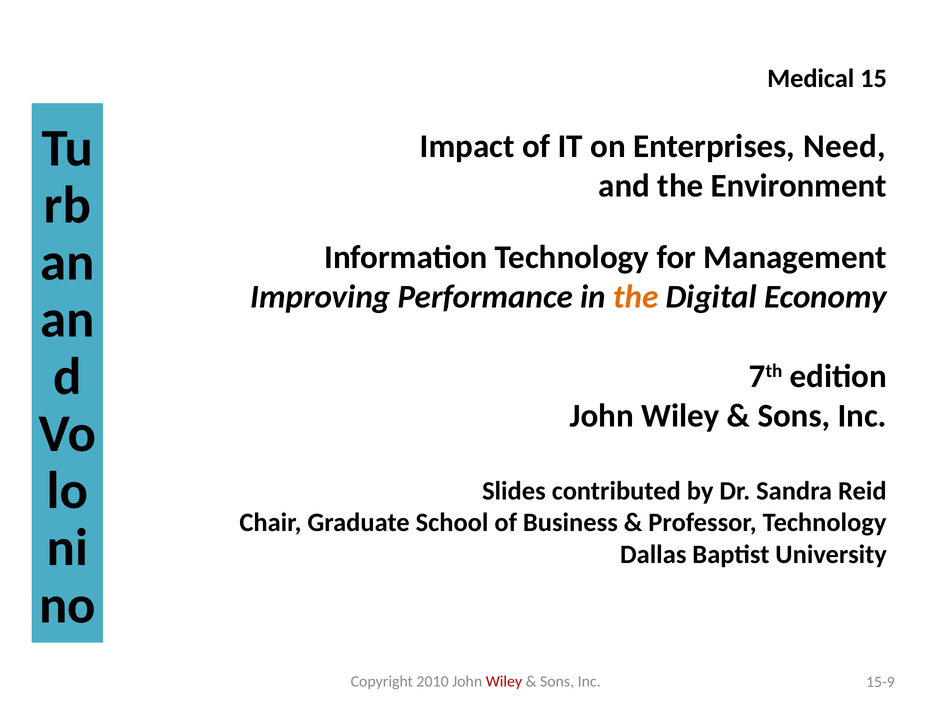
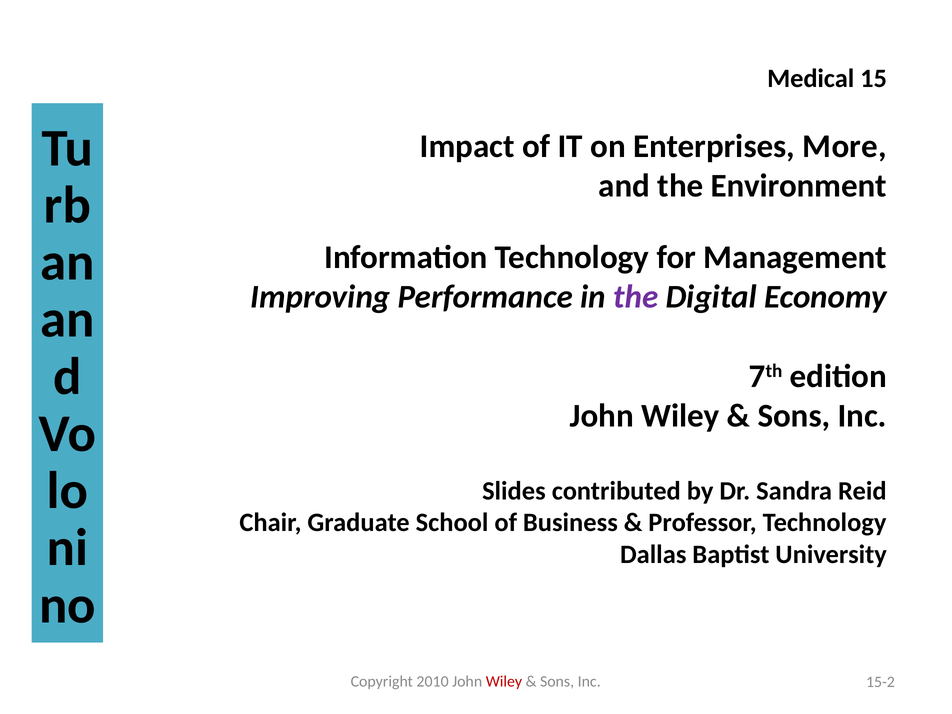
Need: Need -> More
the at (636, 297) colour: orange -> purple
15-9: 15-9 -> 15-2
